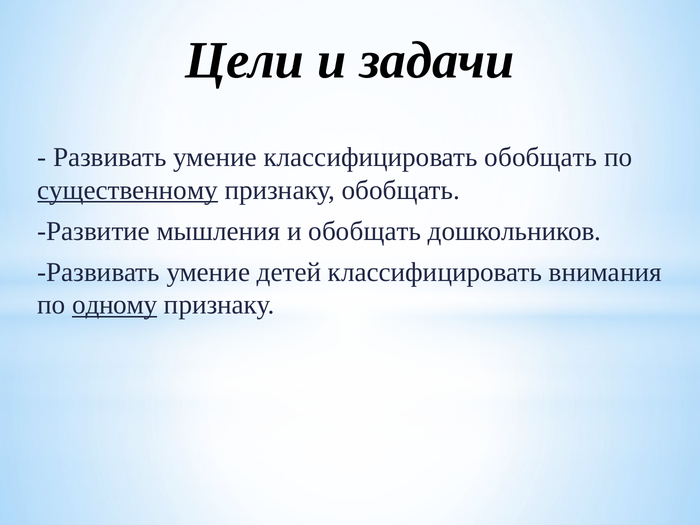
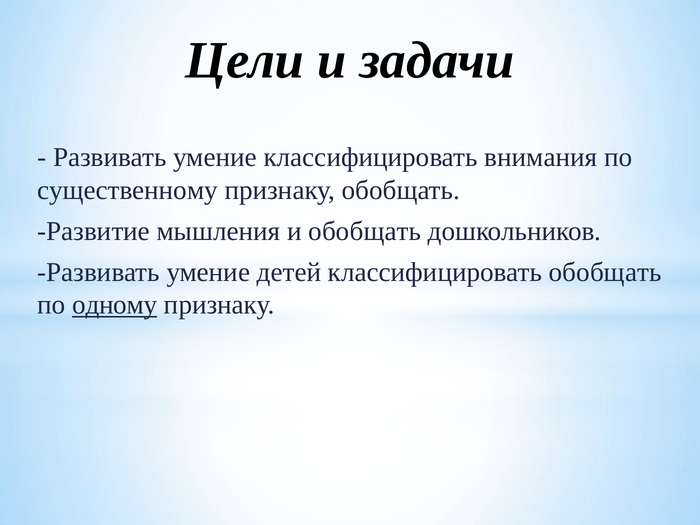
классифицировать обобщать: обобщать -> внимания
существенному underline: present -> none
классифицировать внимания: внимания -> обобщать
